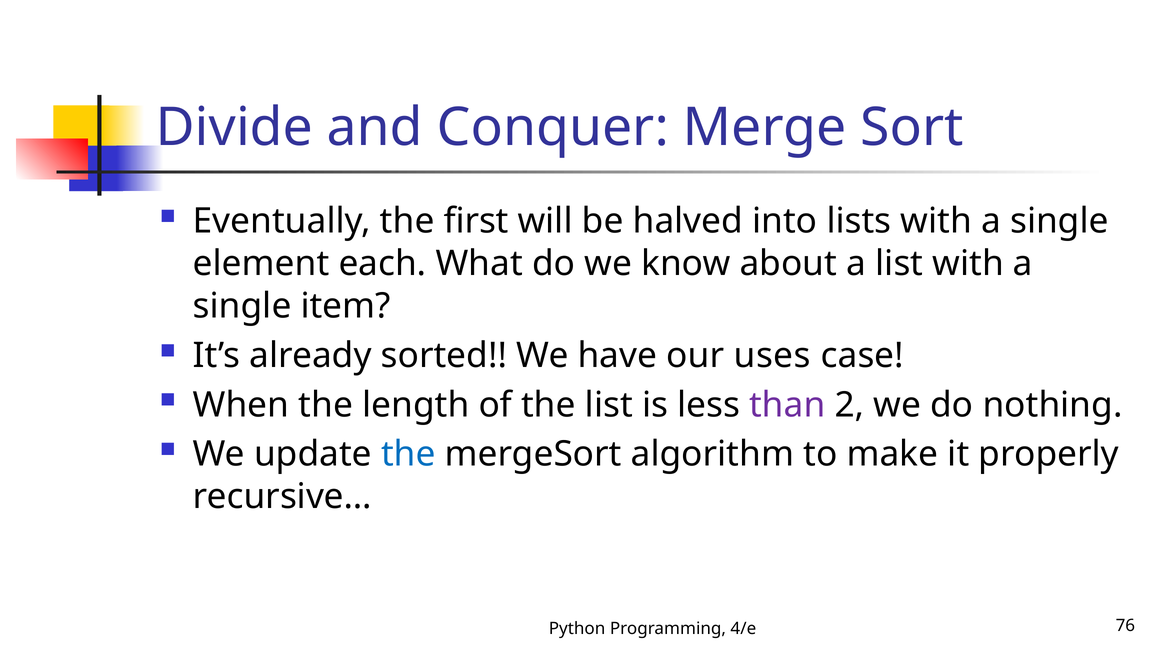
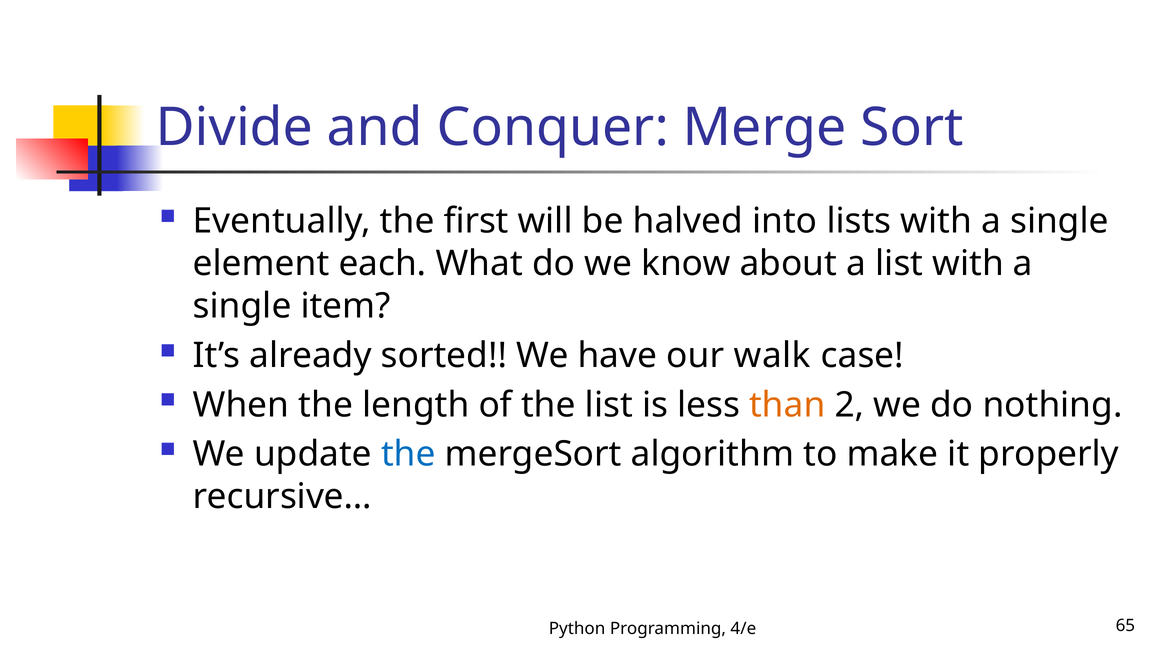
uses: uses -> walk
than colour: purple -> orange
76: 76 -> 65
